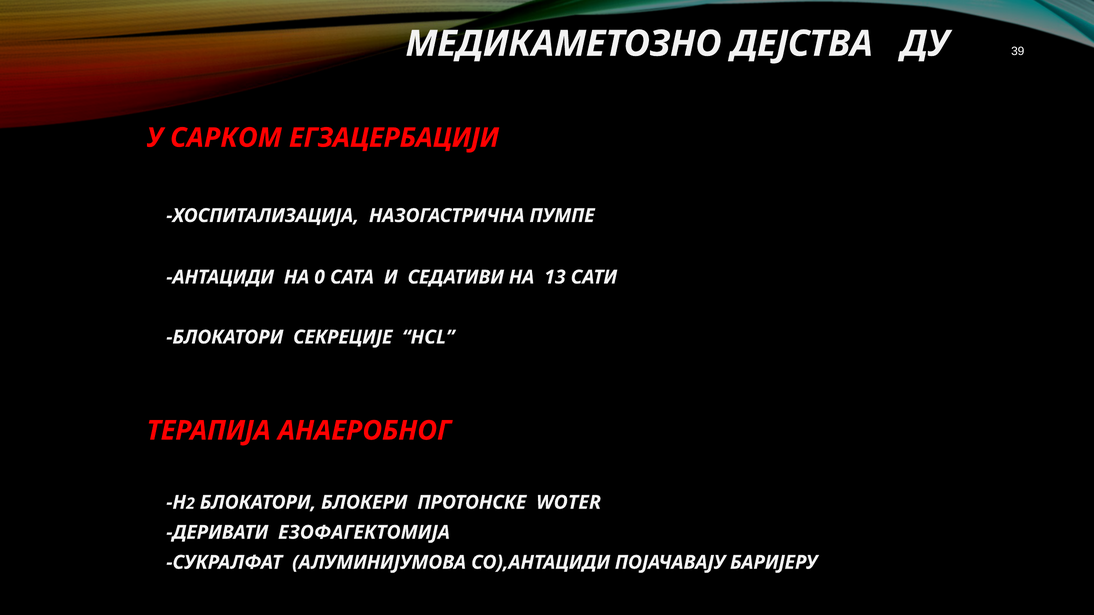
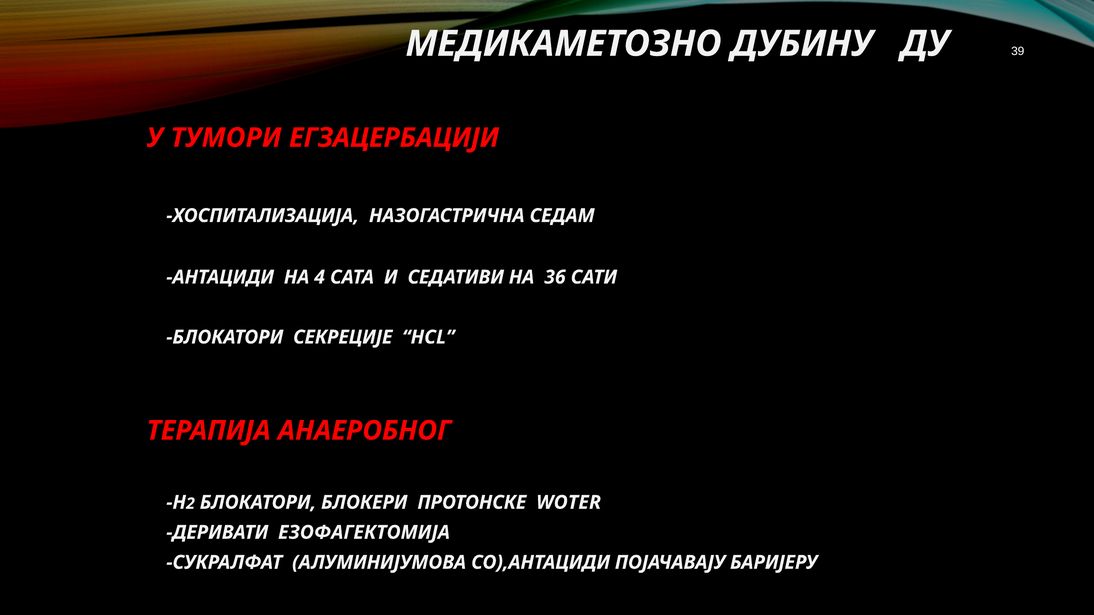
ДЕЈСТВА: ДЕЈСТВА -> ДУБИНУ
САРКОМ: САРКОМ -> ТУМОРИ
ПУМПЕ: ПУМПЕ -> СЕДАМ
0: 0 -> 4
13: 13 -> 36
